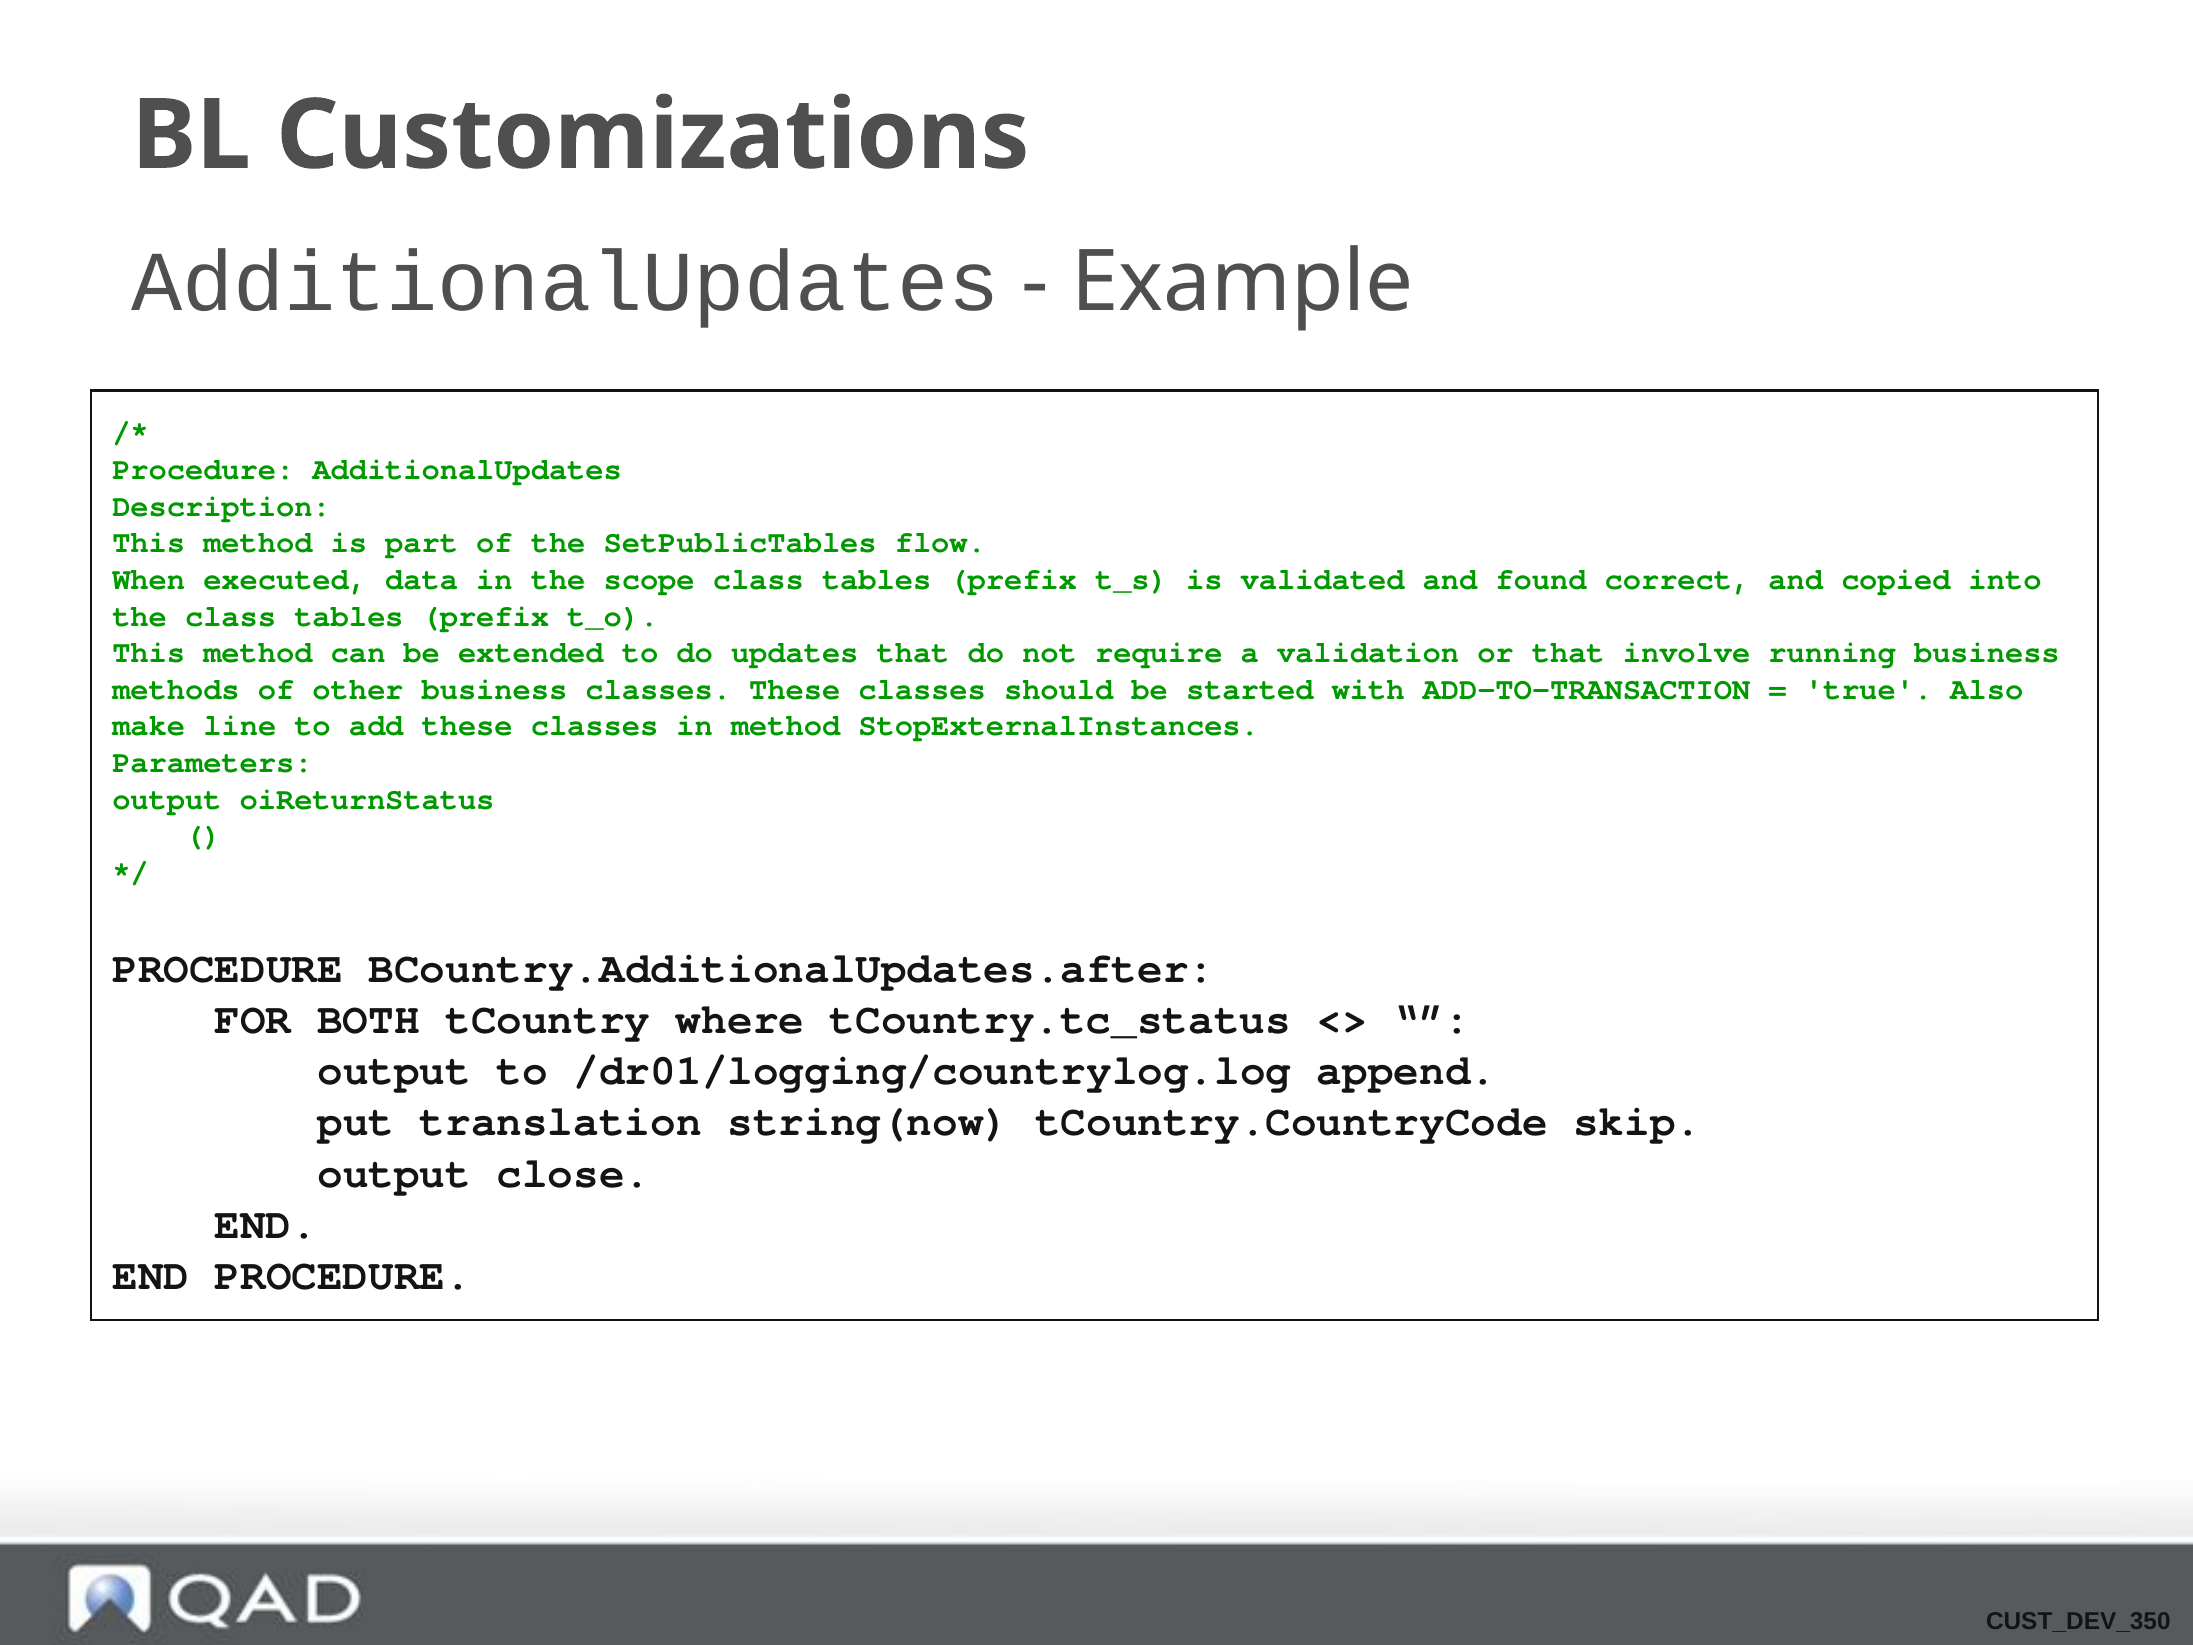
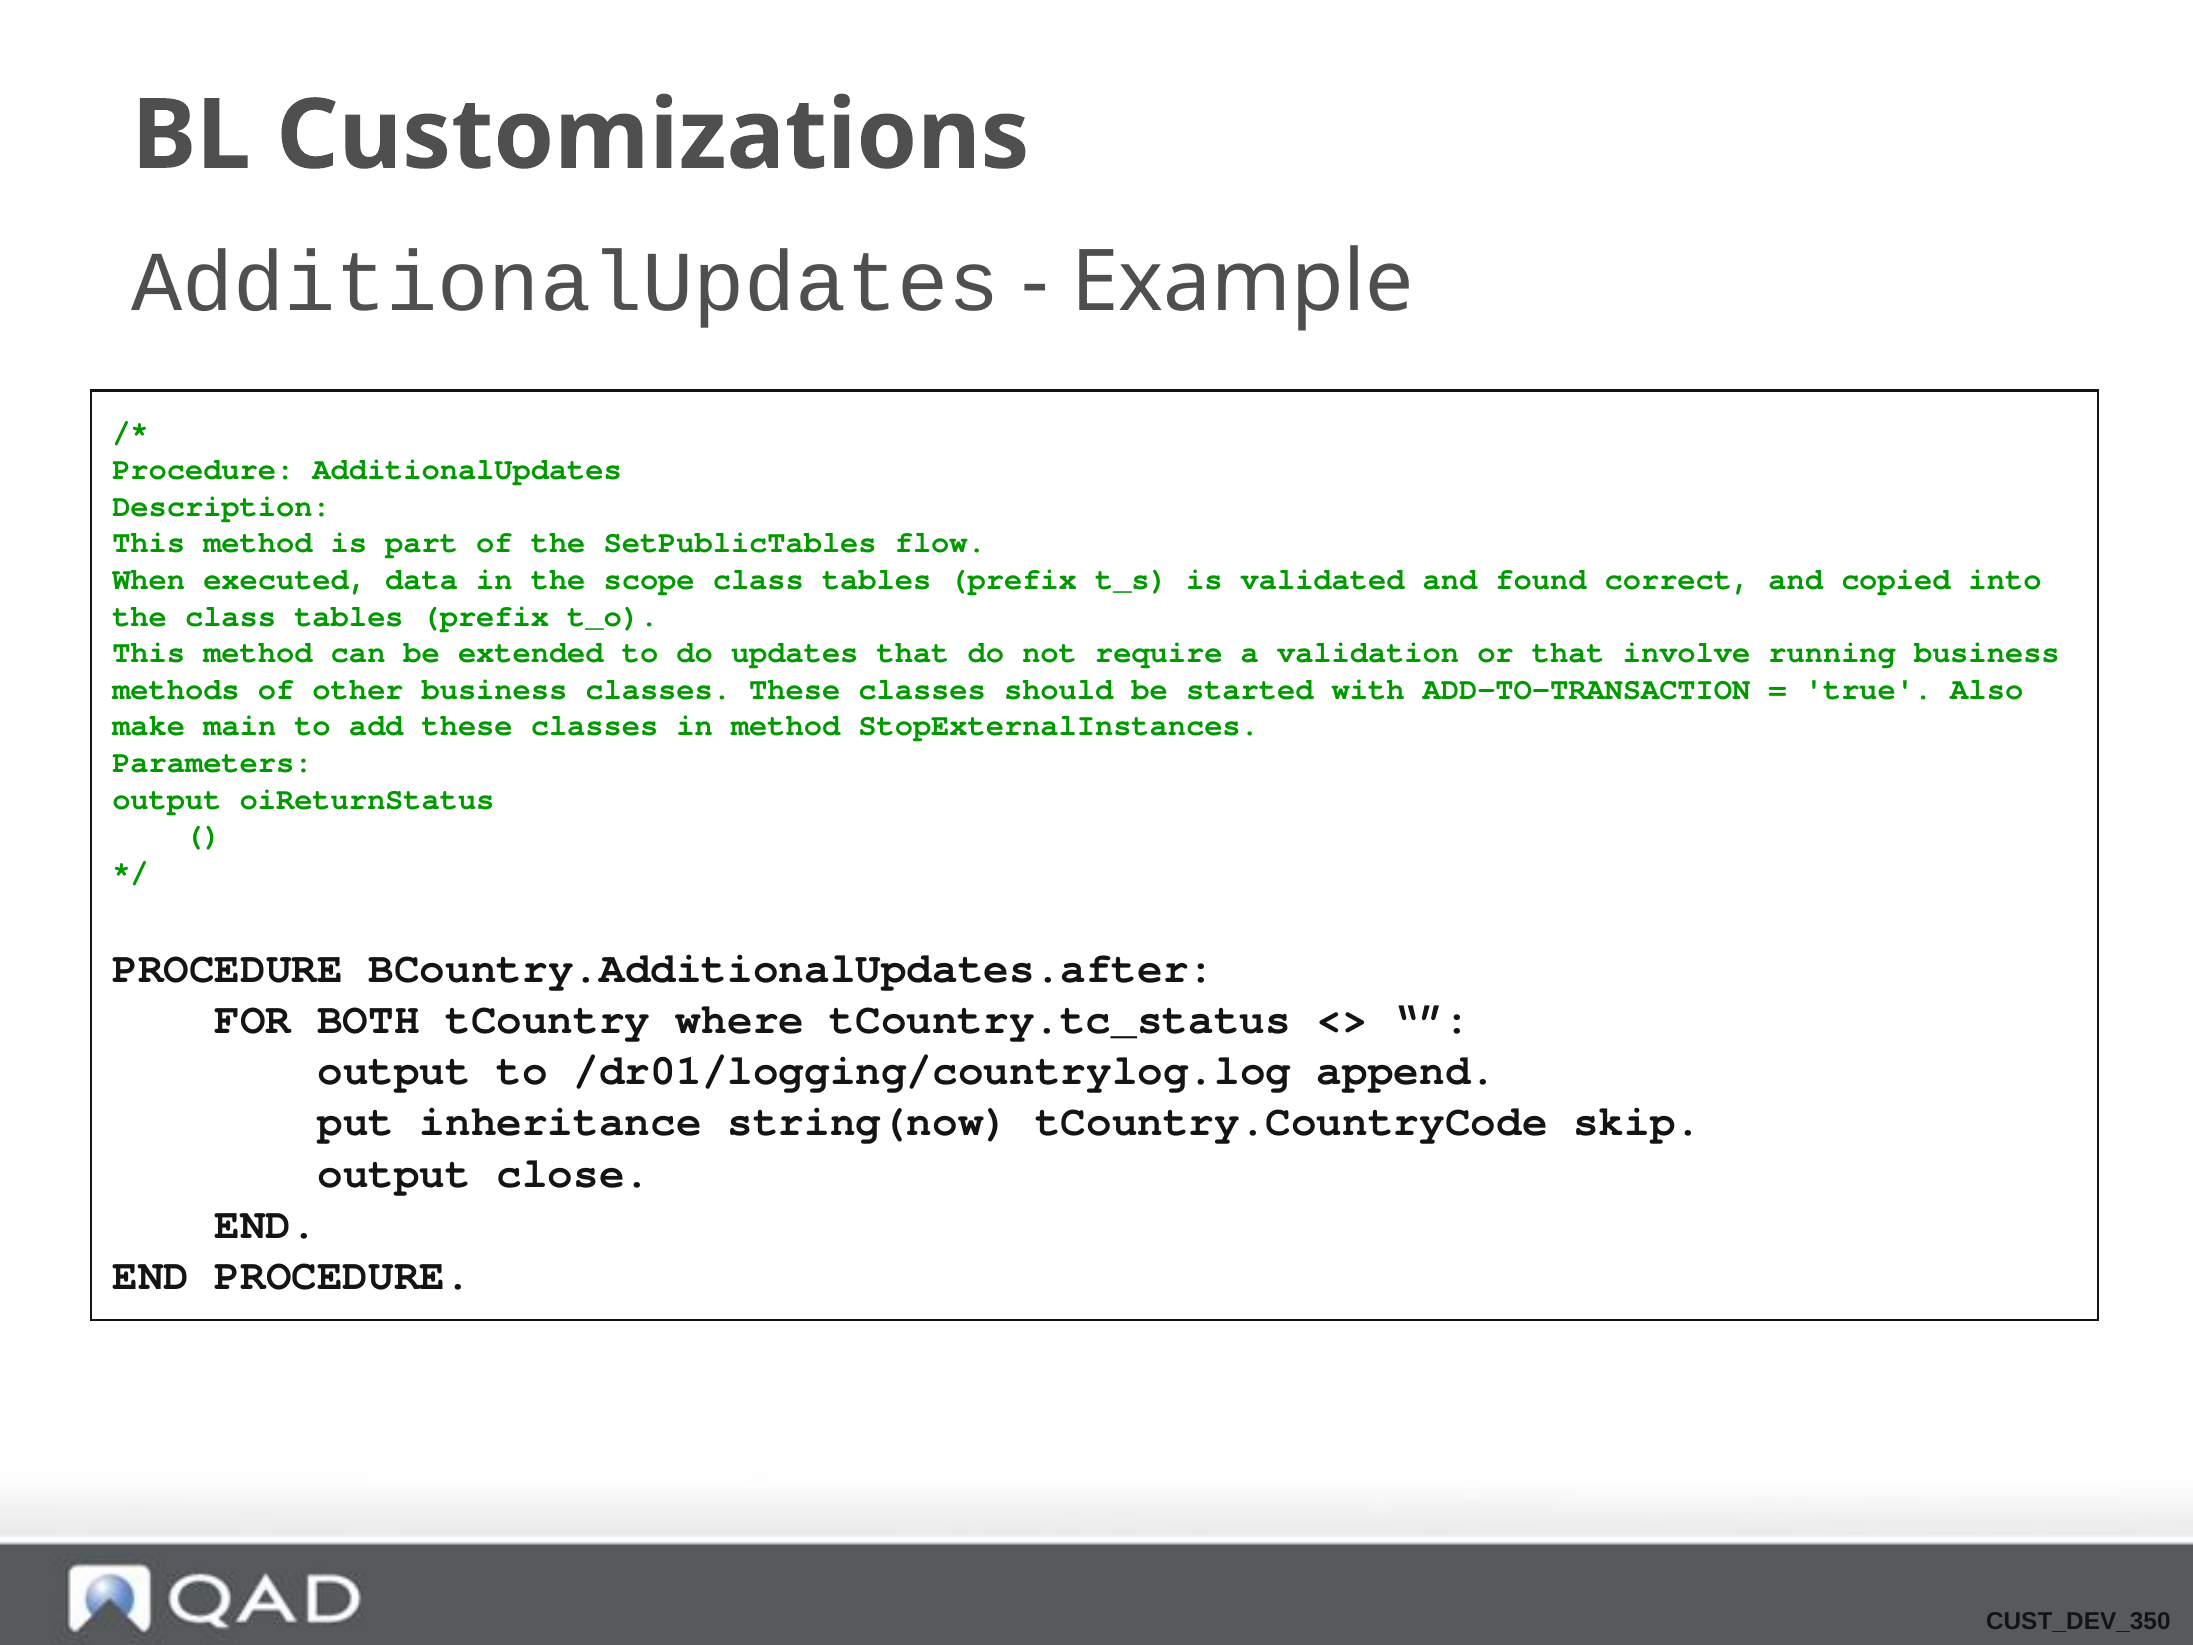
line: line -> main
translation: translation -> inheritance
